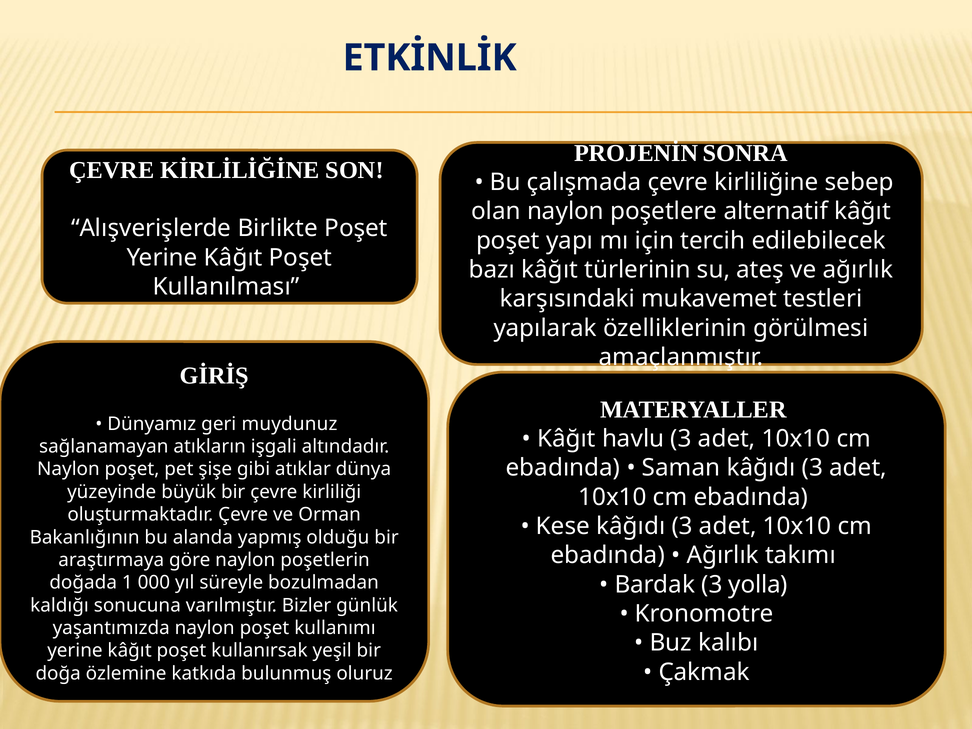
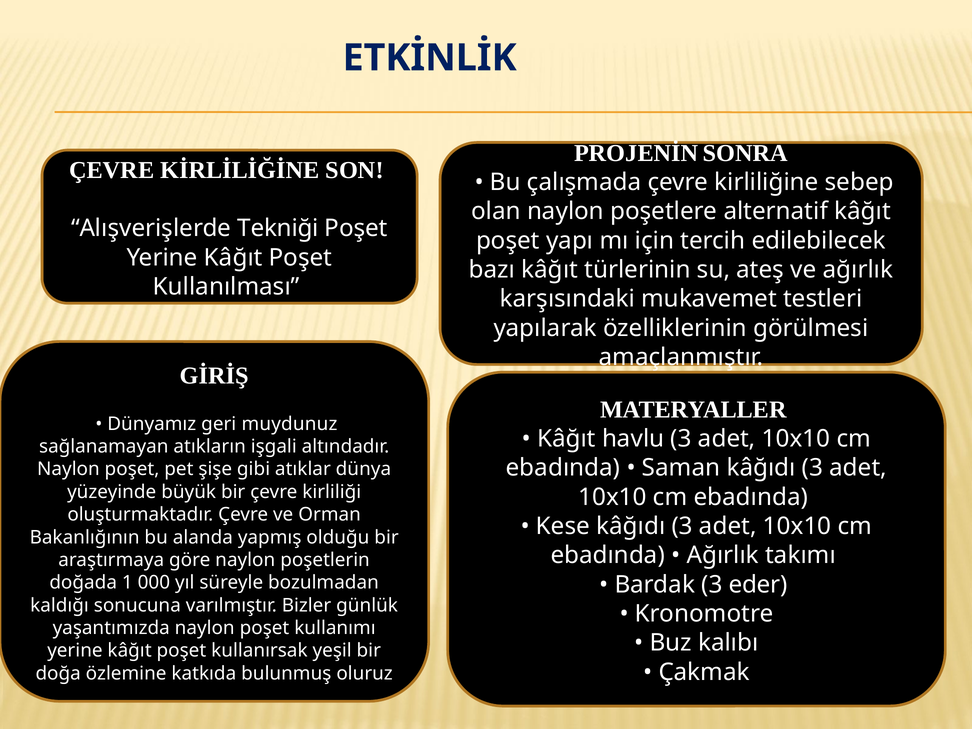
Birlikte: Birlikte -> Tekniği
yolla: yolla -> eder
